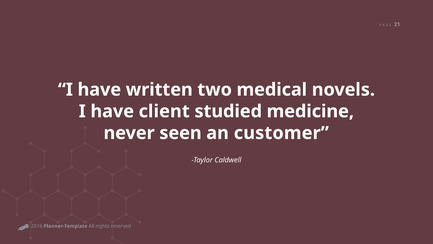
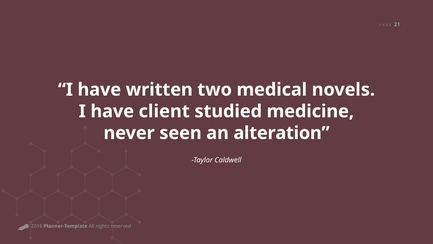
customer: customer -> alteration
